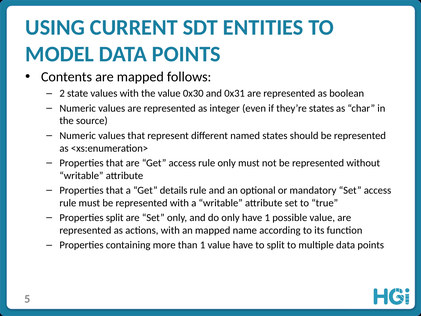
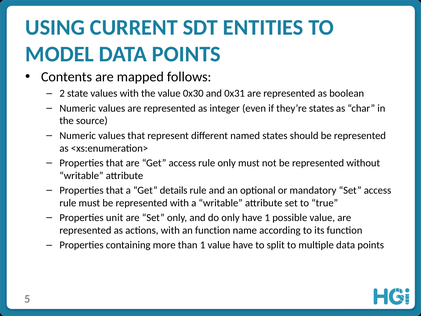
Properties split: split -> unit
an mapped: mapped -> function
